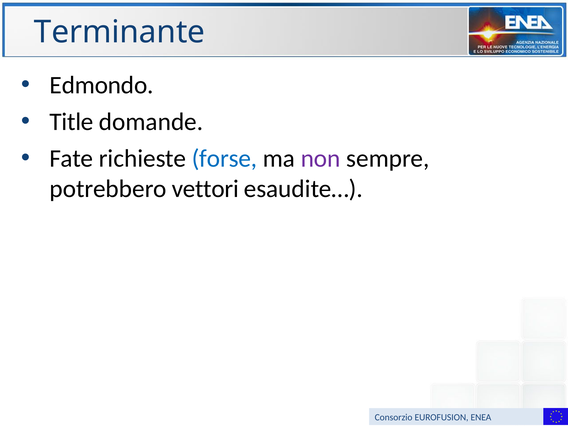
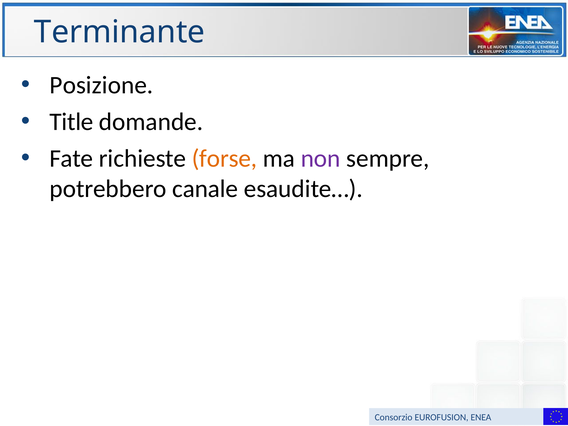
Edmondo: Edmondo -> Posizione
forse colour: blue -> orange
vettori: vettori -> canale
